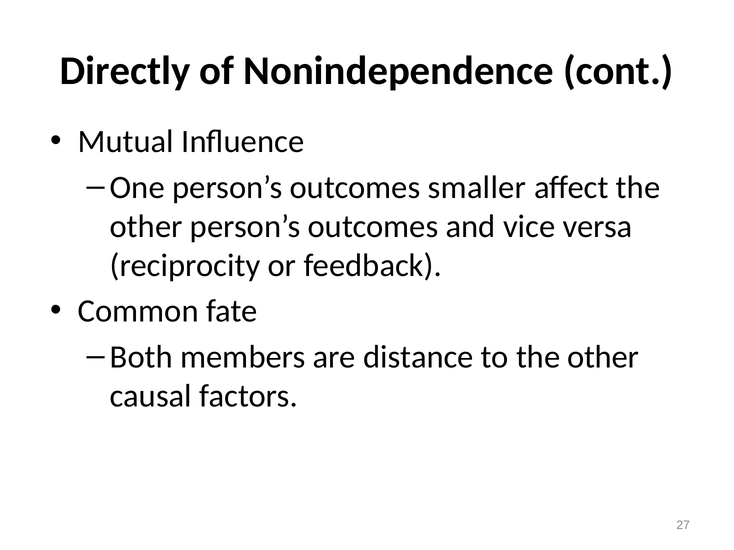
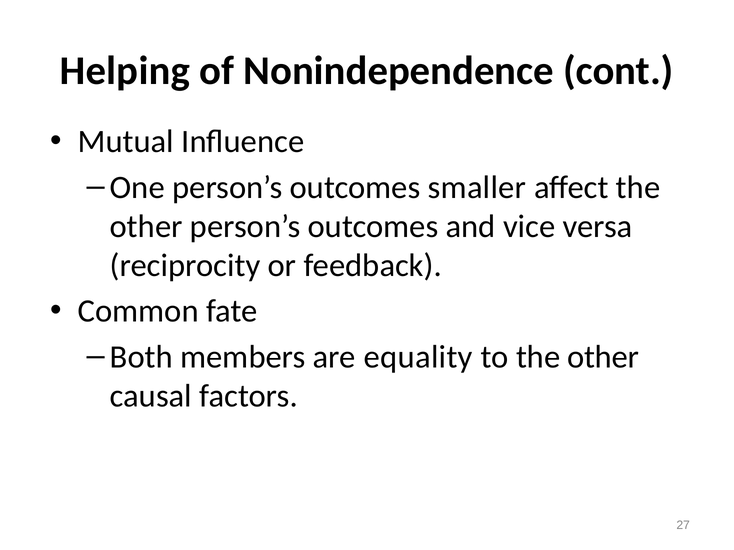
Directly: Directly -> Helping
distance: distance -> equality
